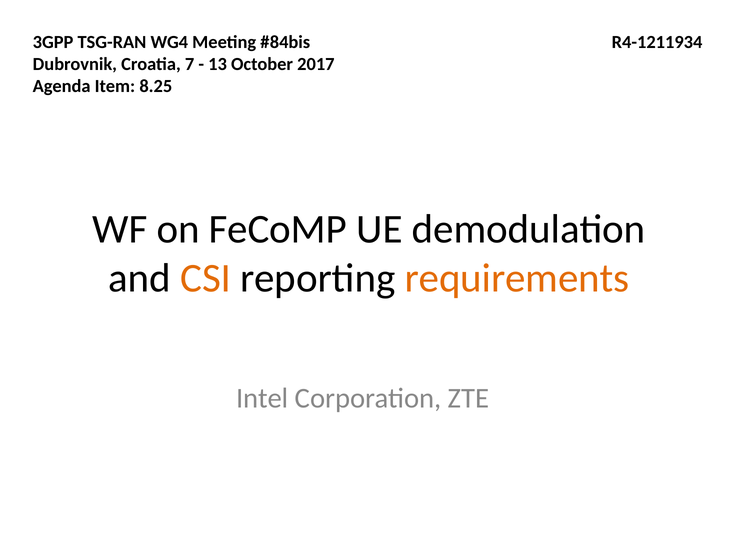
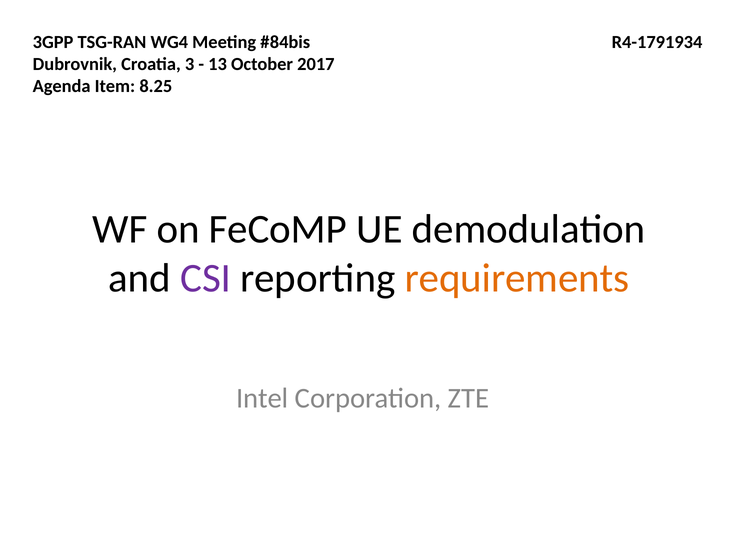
R4-1211934: R4-1211934 -> R4-1791934
7: 7 -> 3
CSI colour: orange -> purple
